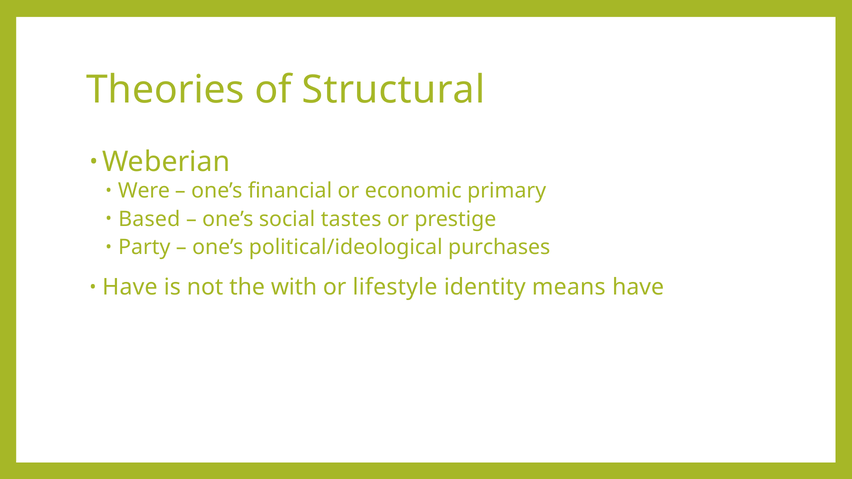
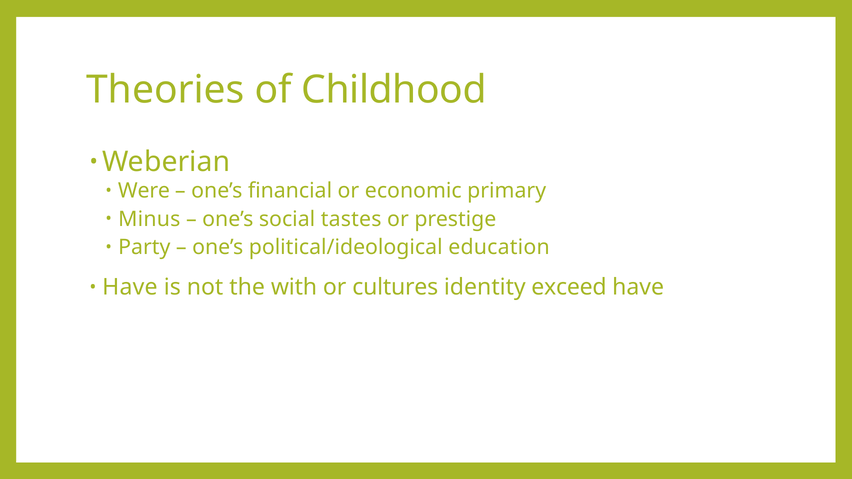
Structural: Structural -> Childhood
Based: Based -> Minus
purchases: purchases -> education
lifestyle: lifestyle -> cultures
means: means -> exceed
